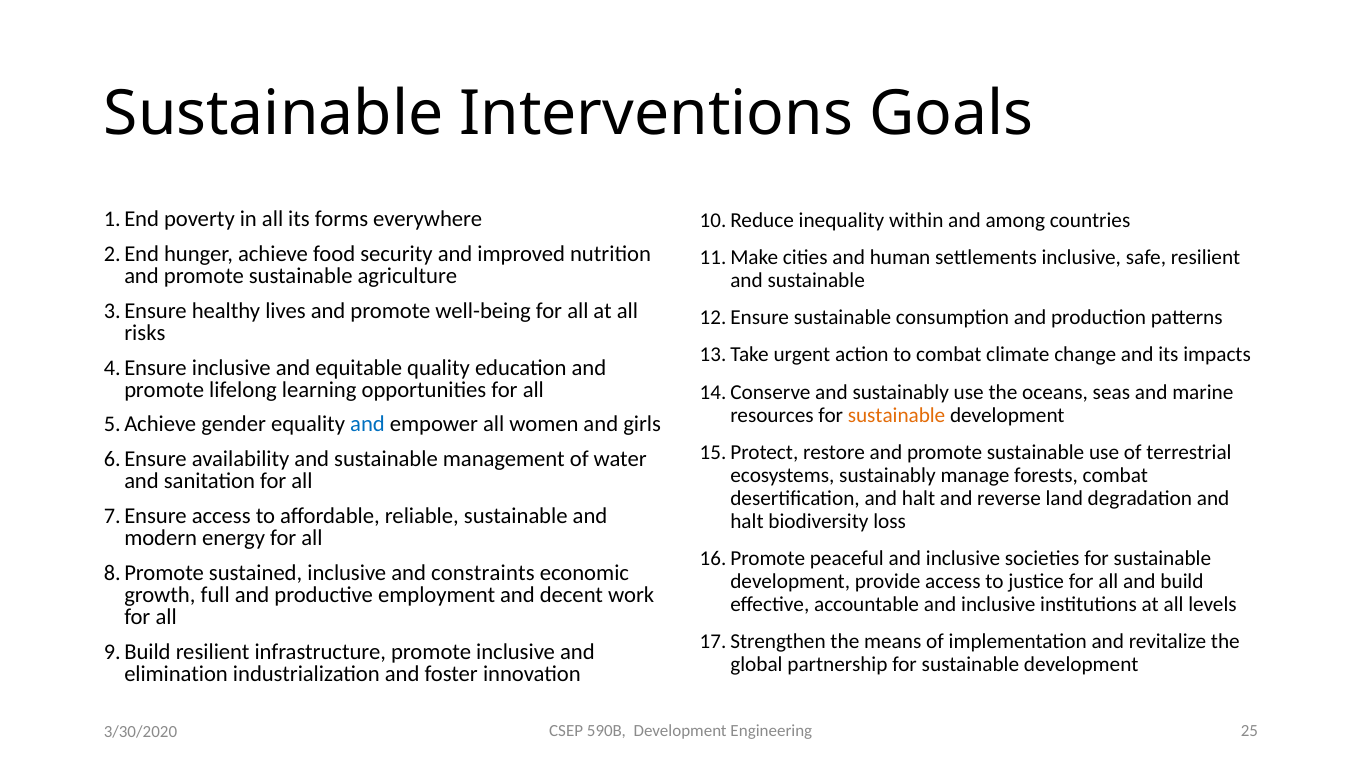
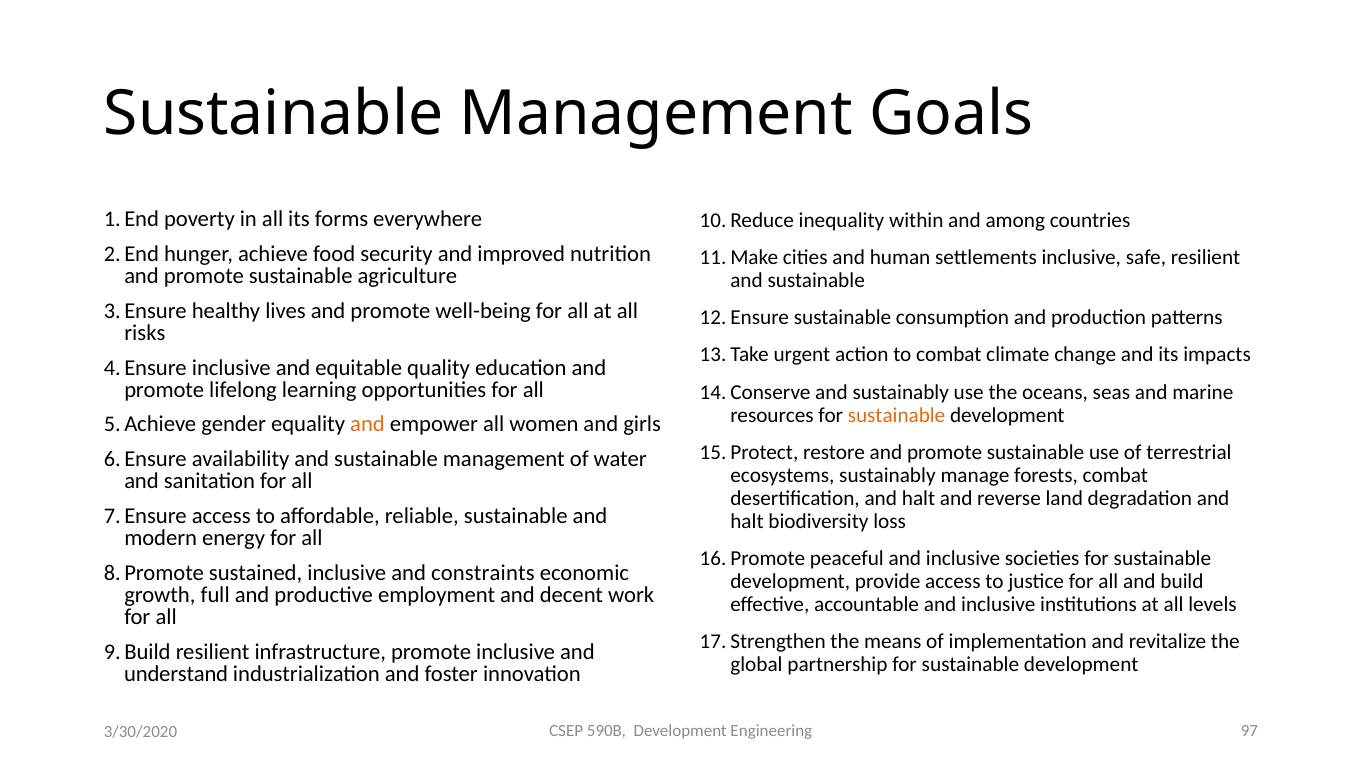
Interventions at (656, 114): Interventions -> Management
and at (367, 424) colour: blue -> orange
elimination: elimination -> understand
25: 25 -> 97
